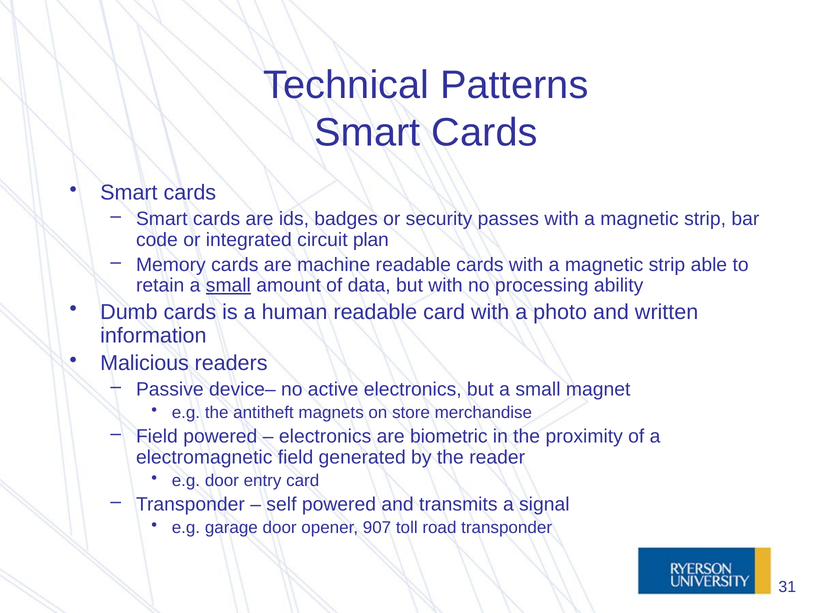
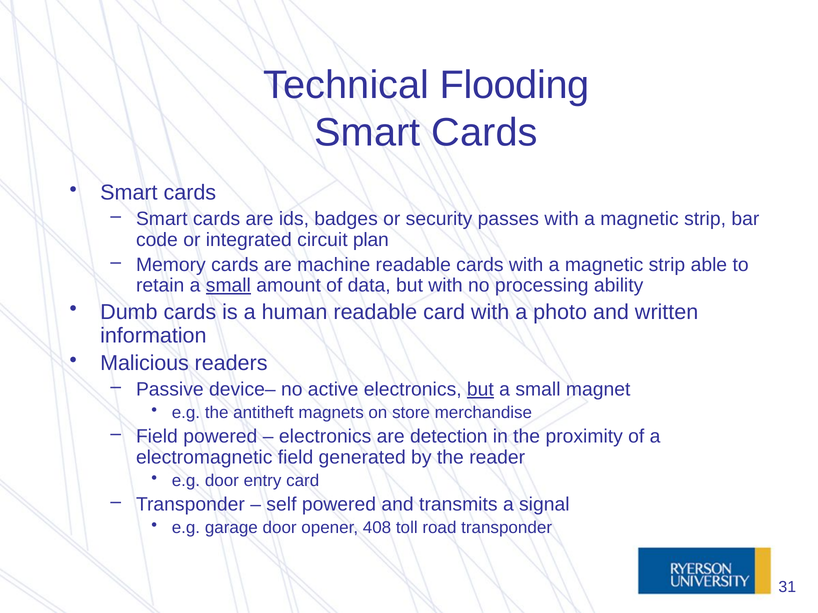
Patterns: Patterns -> Flooding
but at (480, 390) underline: none -> present
biometric: biometric -> detection
907: 907 -> 408
